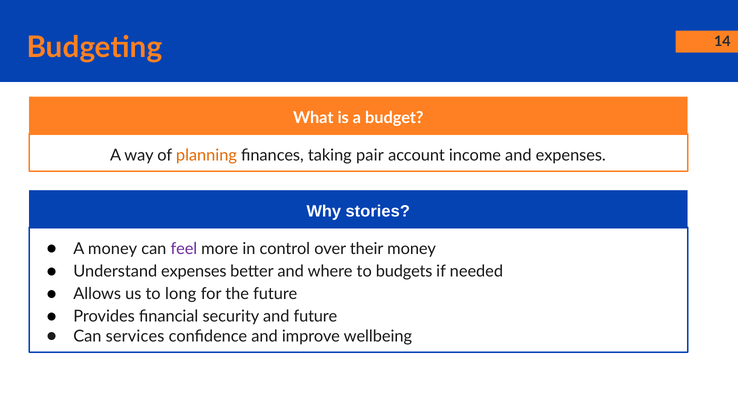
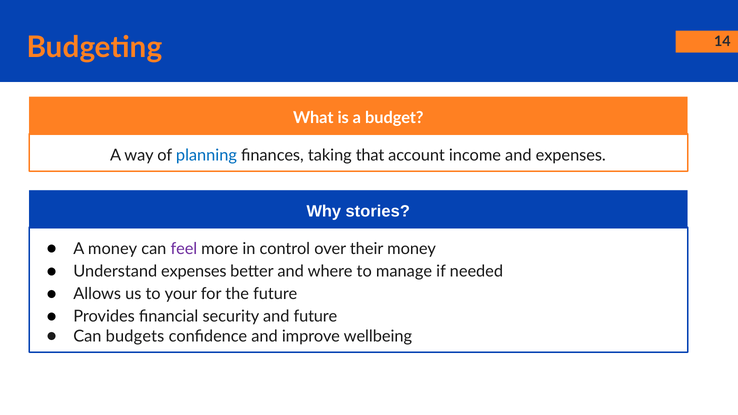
planning colour: orange -> blue
pair: pair -> that
budgets: budgets -> manage
long: long -> your
services: services -> budgets
